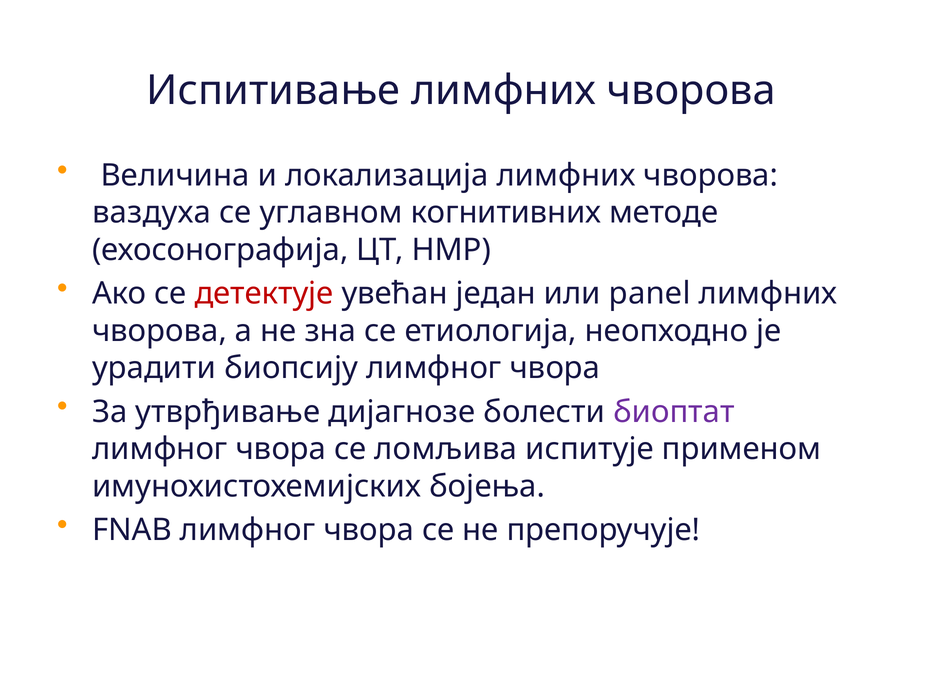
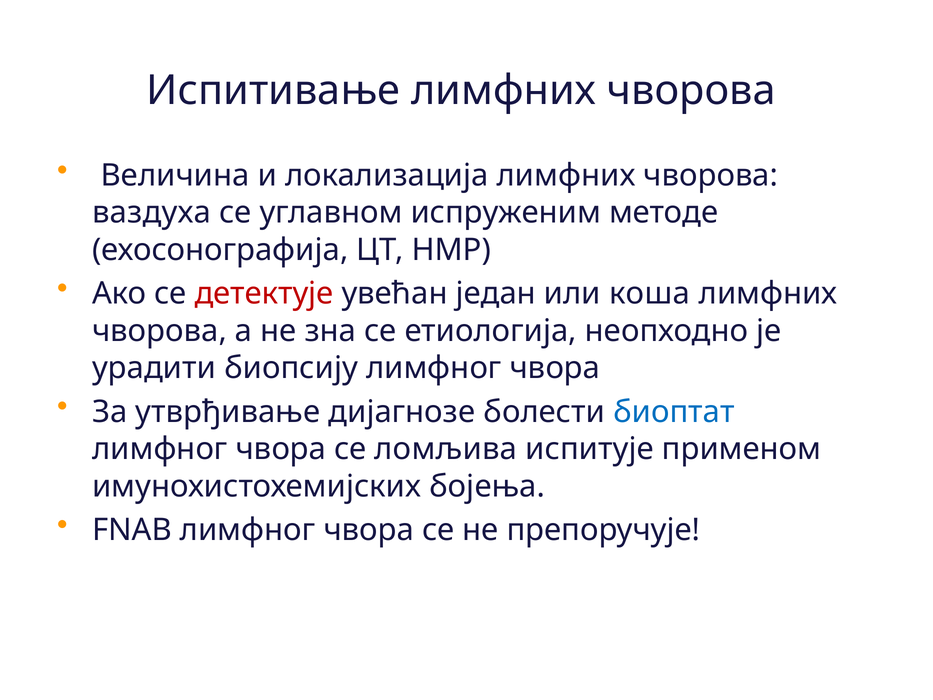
когнитивних: когнитивних -> испруженим
panel: panel -> коша
биоптат colour: purple -> blue
